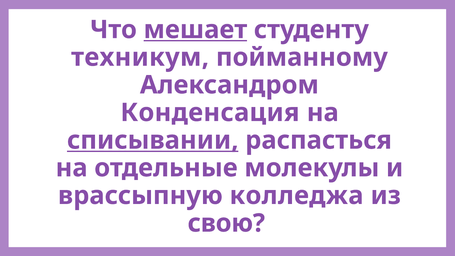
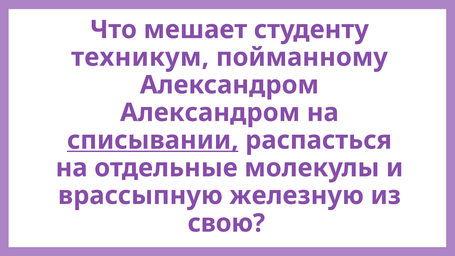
мешает underline: present -> none
Конденсация at (210, 113): Конденсация -> Александром
колледжа: колледжа -> железную
